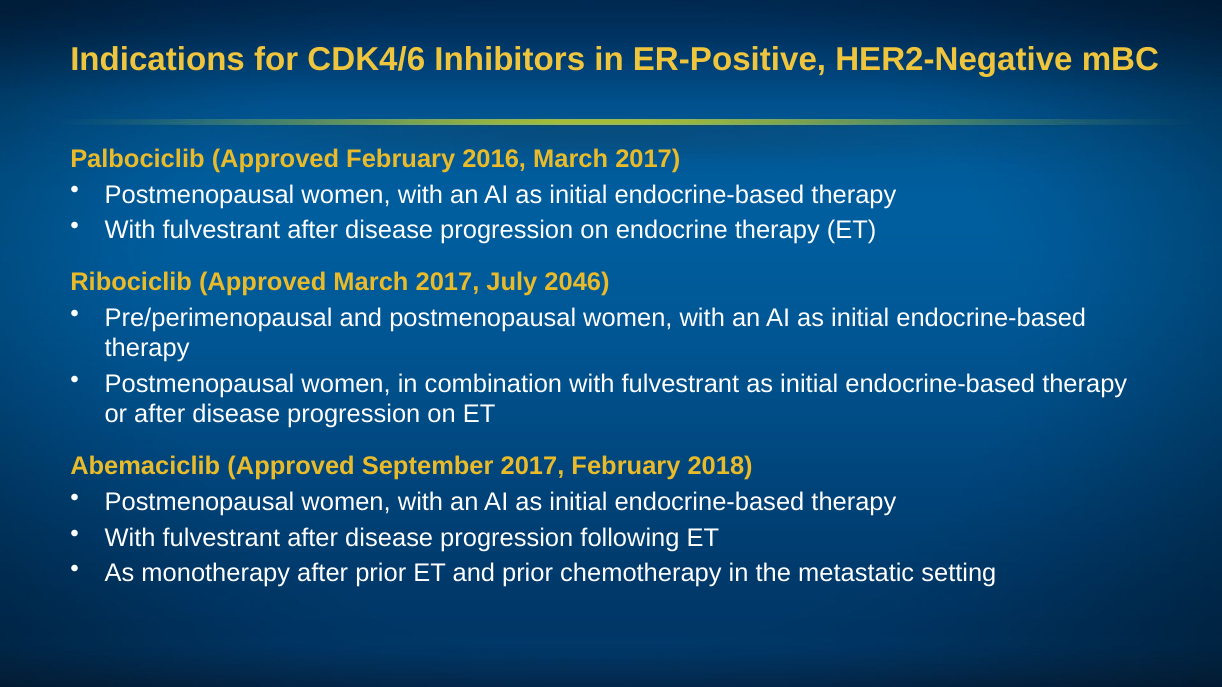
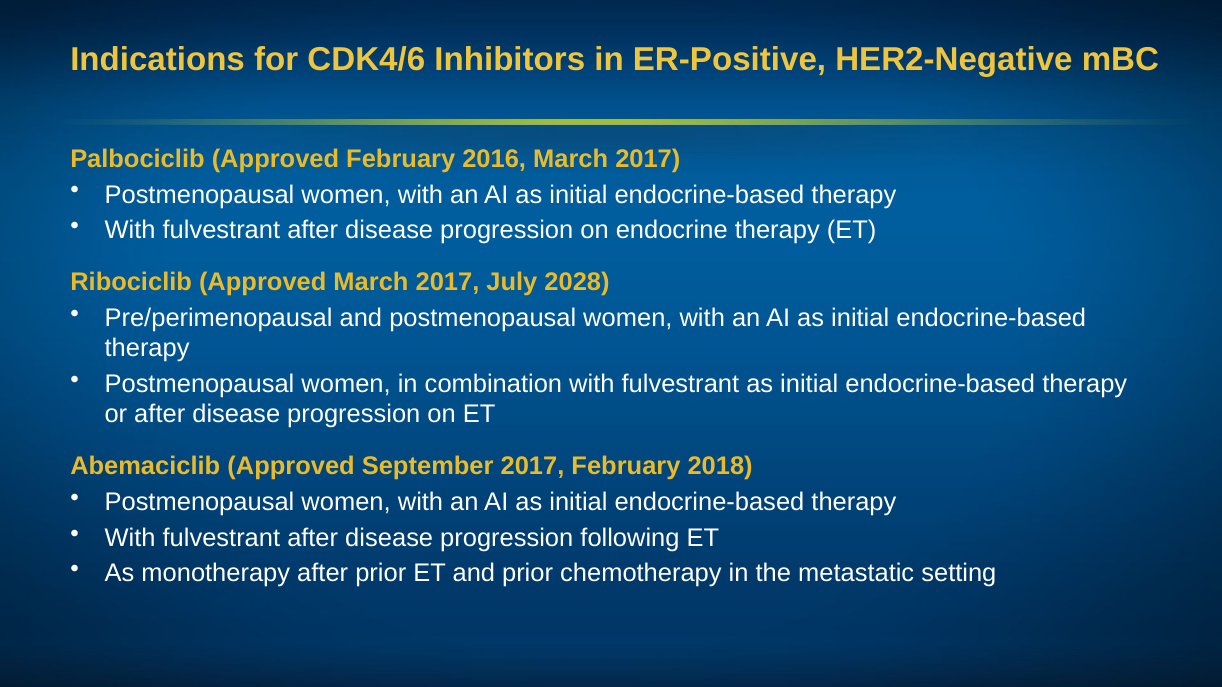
2046: 2046 -> 2028
